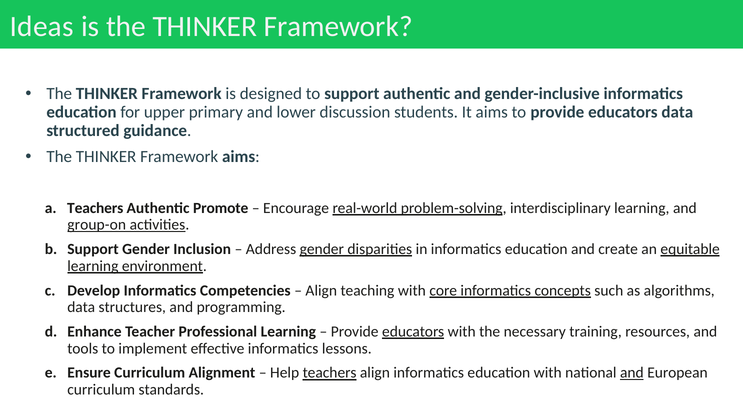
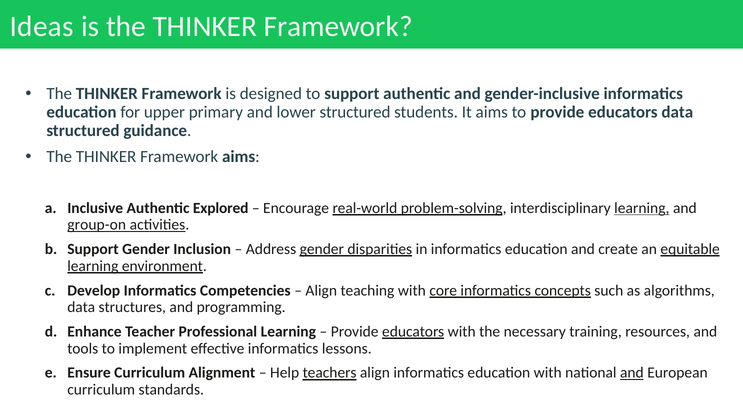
lower discussion: discussion -> structured
Teachers at (95, 208): Teachers -> Inclusive
Promote: Promote -> Explored
learning at (642, 208) underline: none -> present
